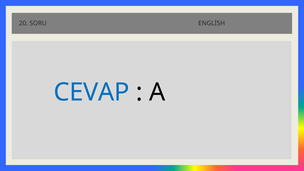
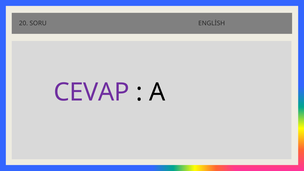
CEVAP colour: blue -> purple
